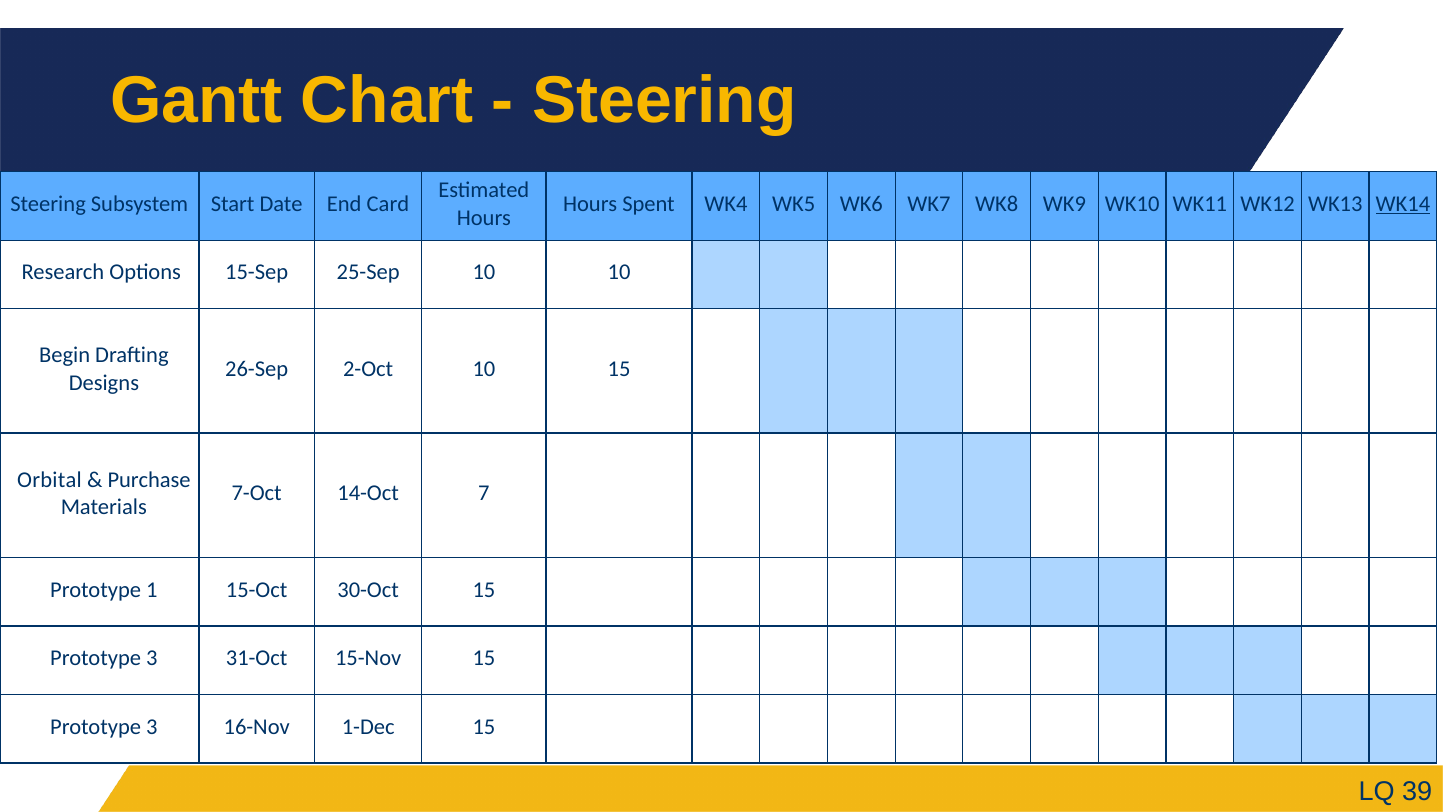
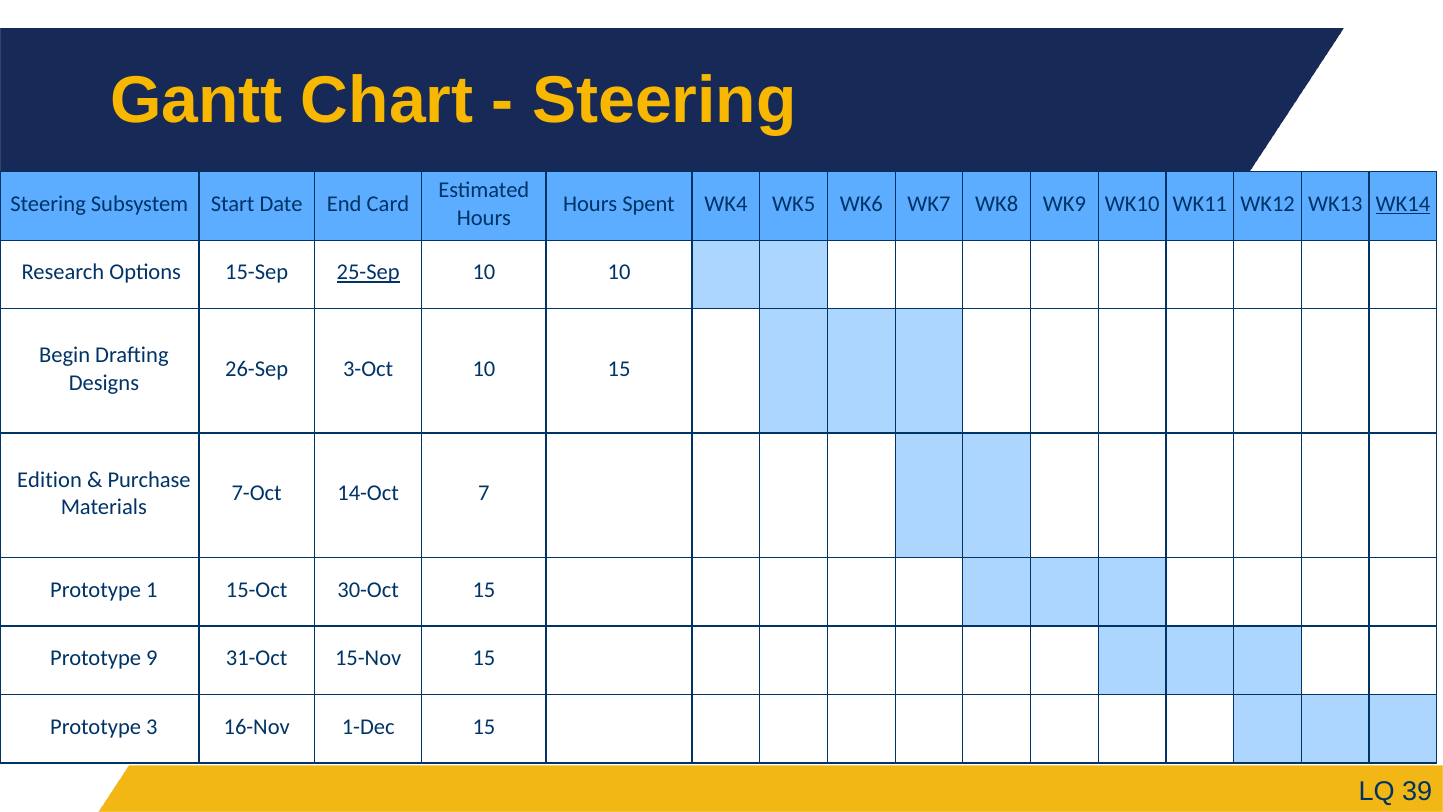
25-Sep underline: none -> present
2-Oct: 2-Oct -> 3-Oct
Orbital: Orbital -> Edition
3 at (152, 658): 3 -> 9
